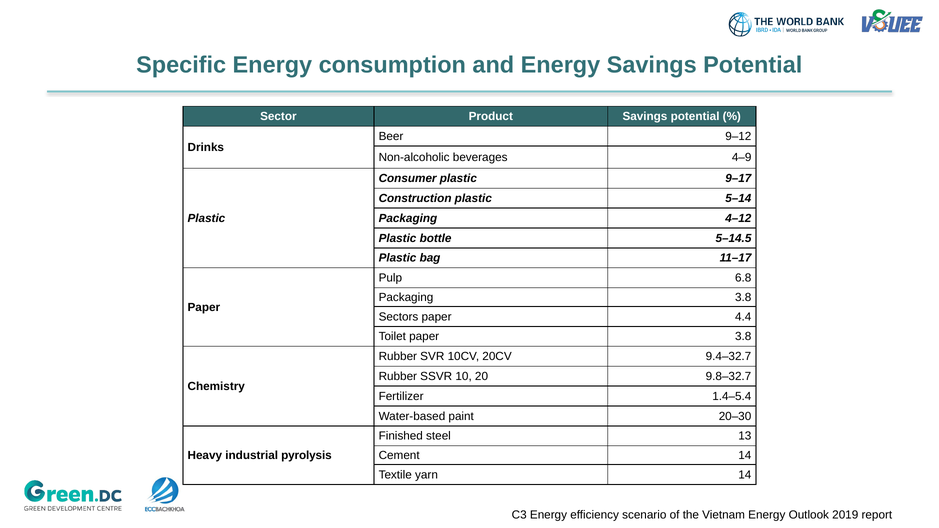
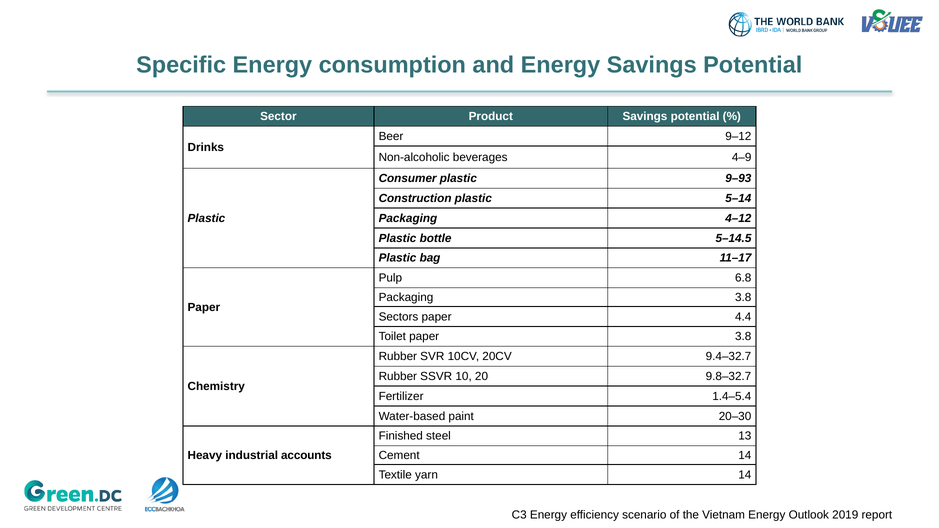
9–17: 9–17 -> 9–93
pyrolysis: pyrolysis -> accounts
